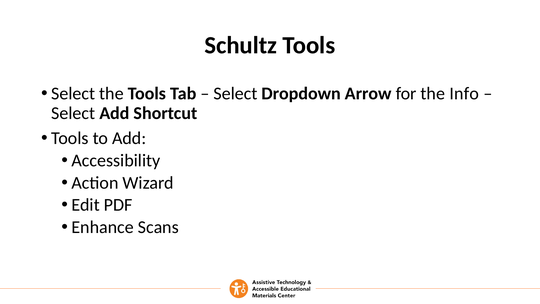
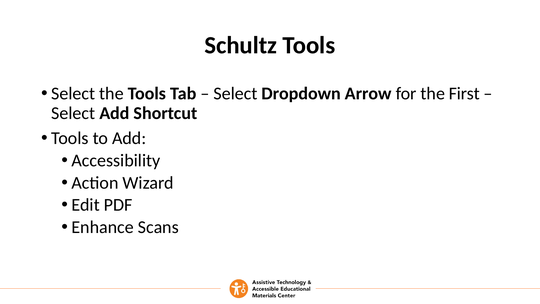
Info: Info -> First
